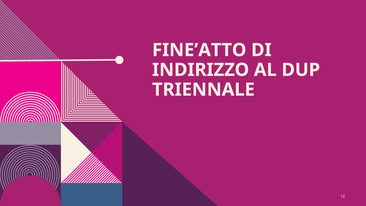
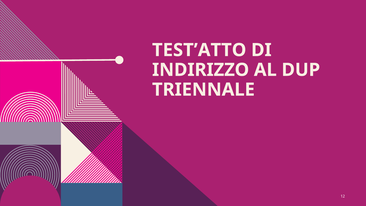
FINE’ATTO: FINE’ATTO -> TEST’ATTO
